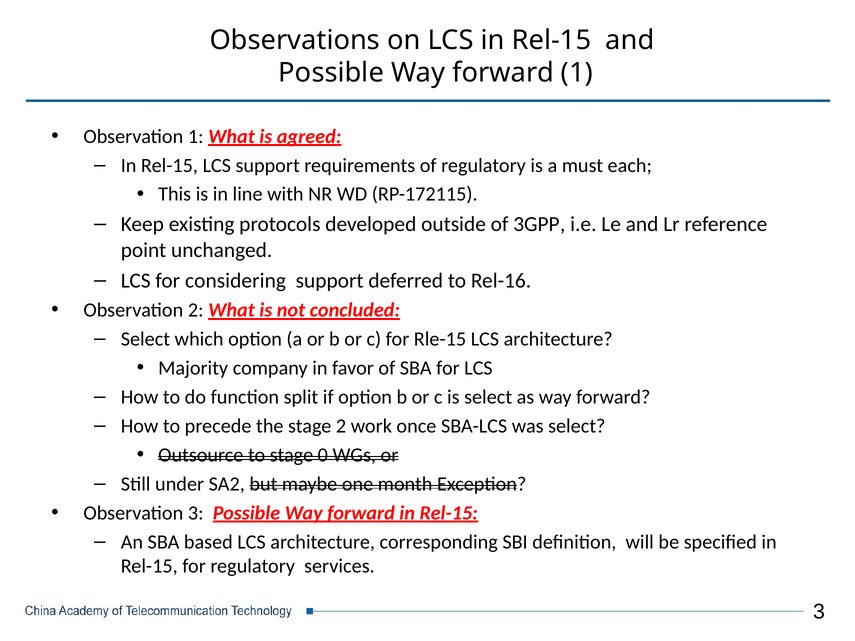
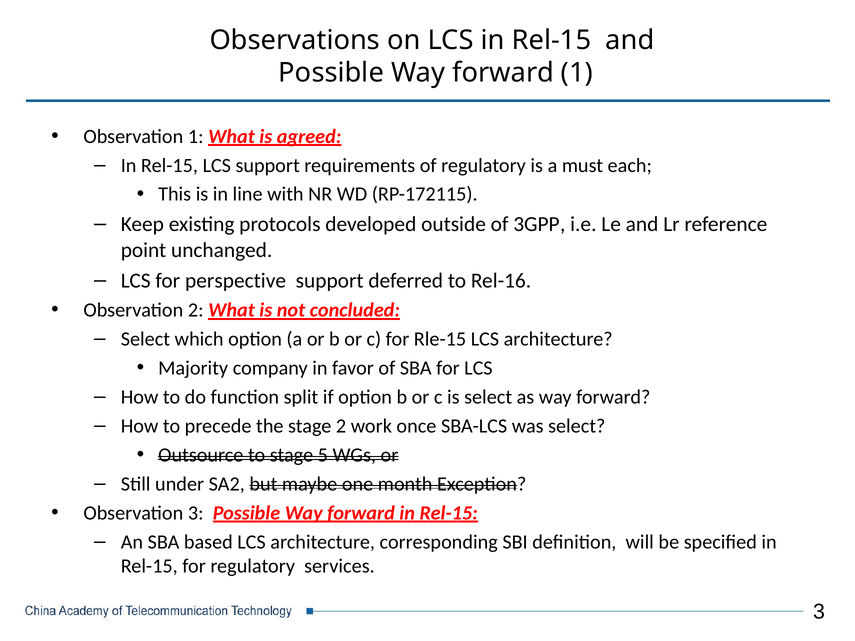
considering: considering -> perspective
0: 0 -> 5
